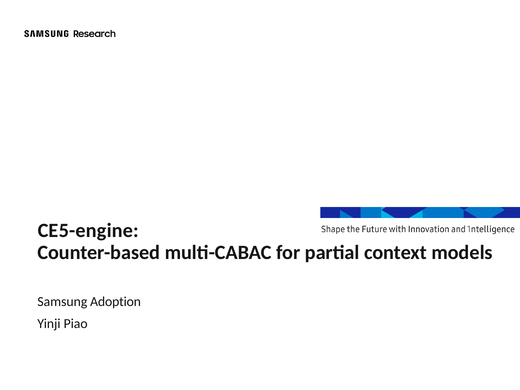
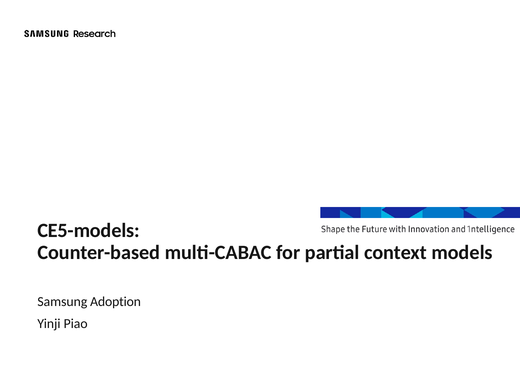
CE5-engine: CE5-engine -> CE5-models
